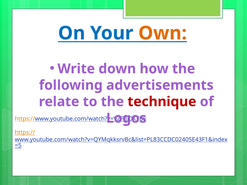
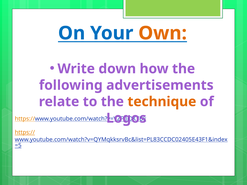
technique colour: red -> orange
